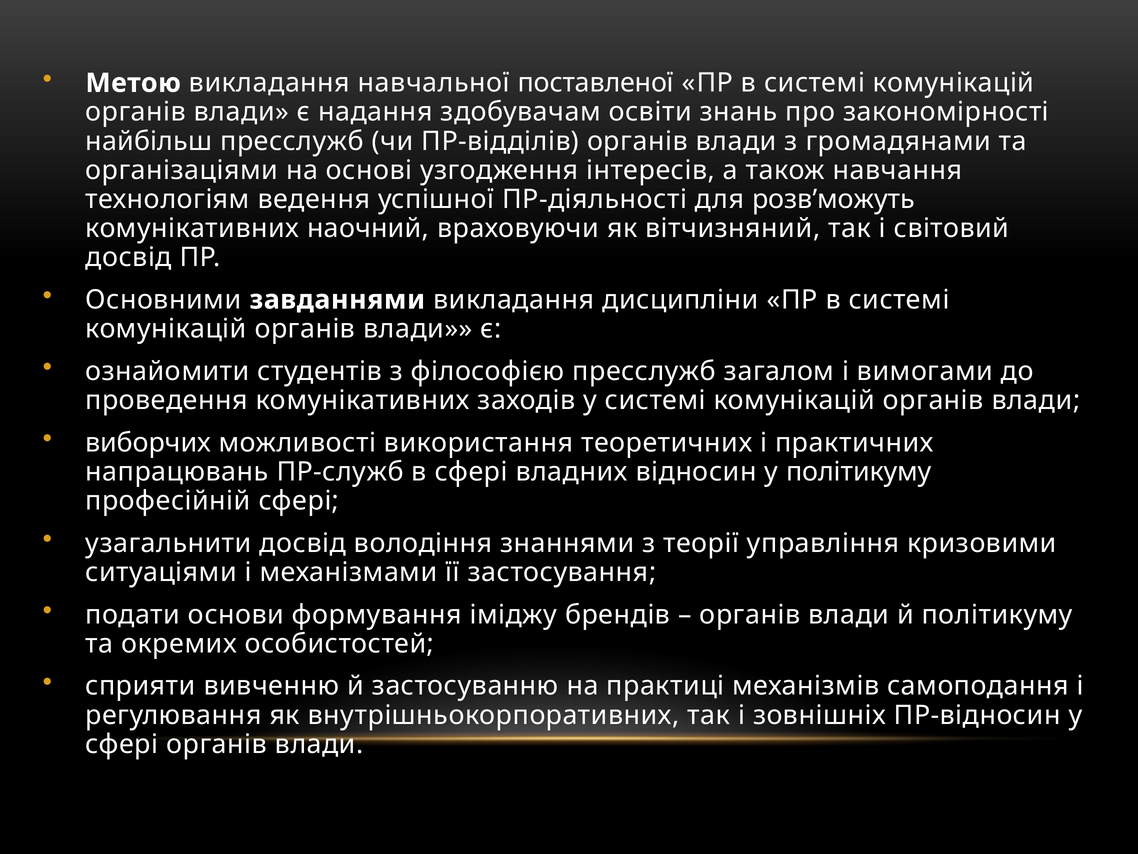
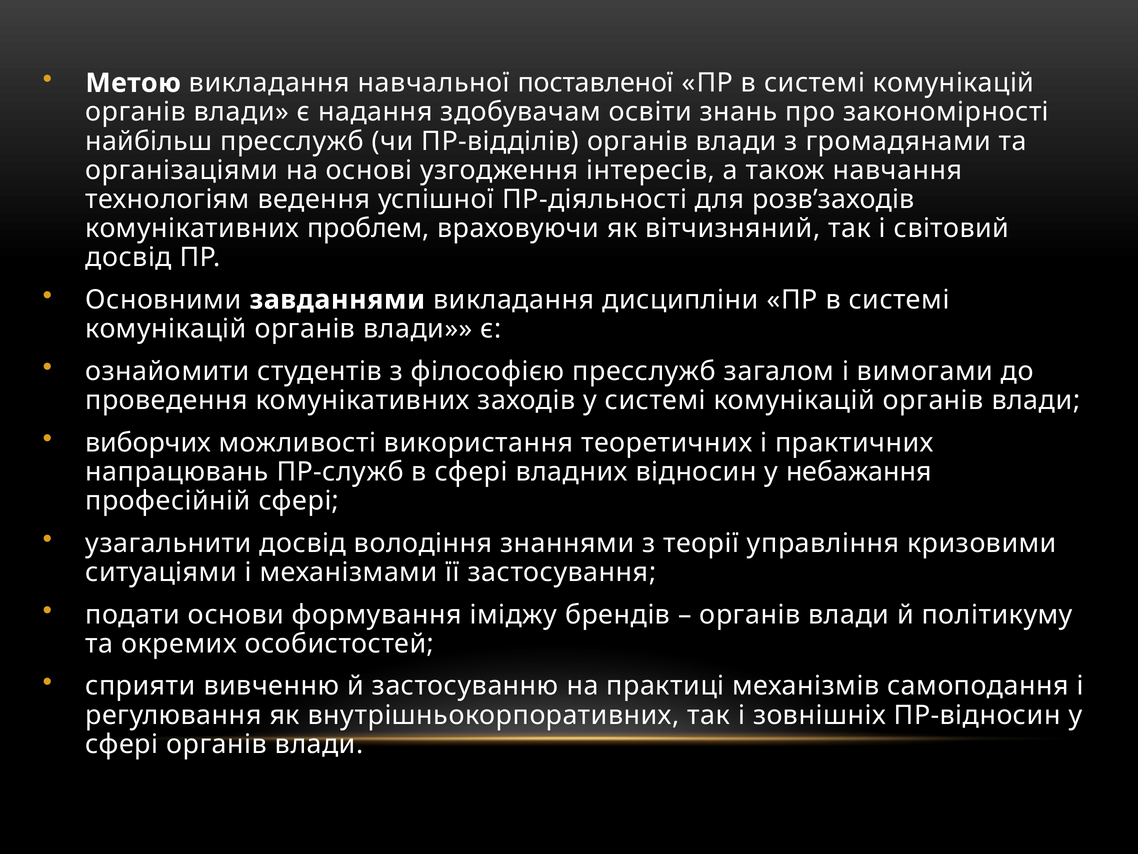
розв’можуть: розв’можуть -> розв’заходів
наочний: наочний -> проблем
у політикуму: політикуму -> небажання
